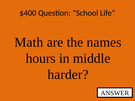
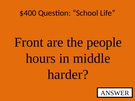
Math: Math -> Front
names: names -> people
